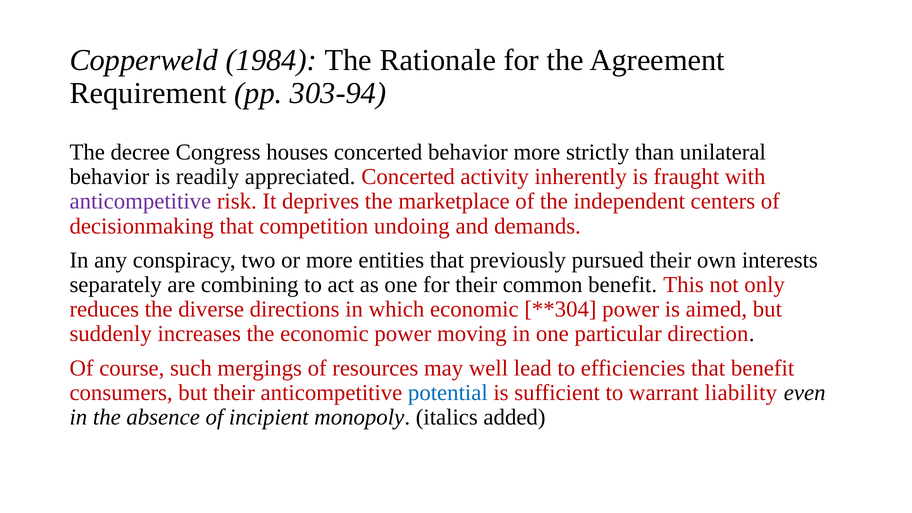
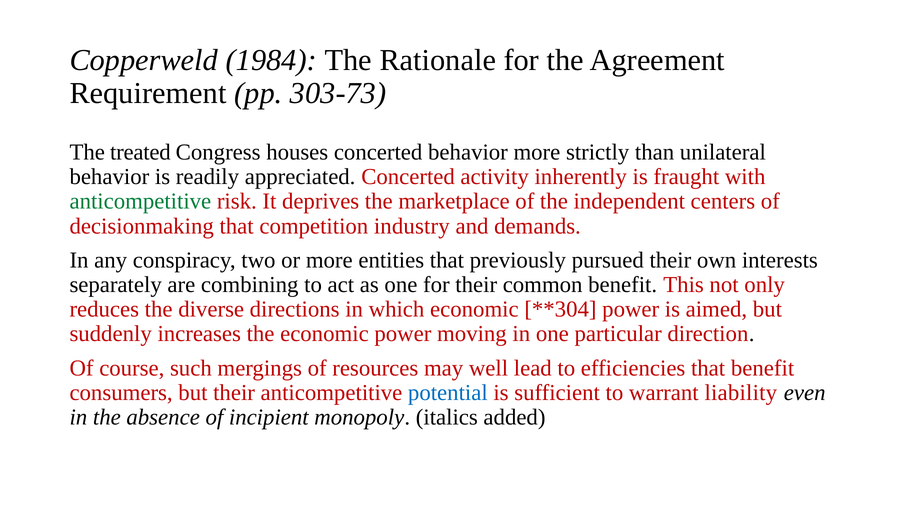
303-94: 303-94 -> 303-73
decree: decree -> treated
anticompetitive at (140, 201) colour: purple -> green
undoing: undoing -> industry
